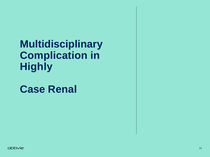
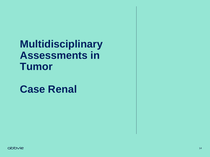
Complication: Complication -> Assessments
Highly: Highly -> Tumor
